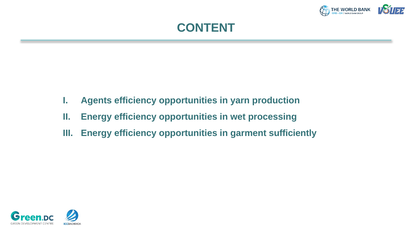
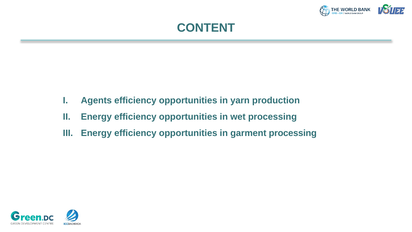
garment sufficiently: sufficiently -> processing
